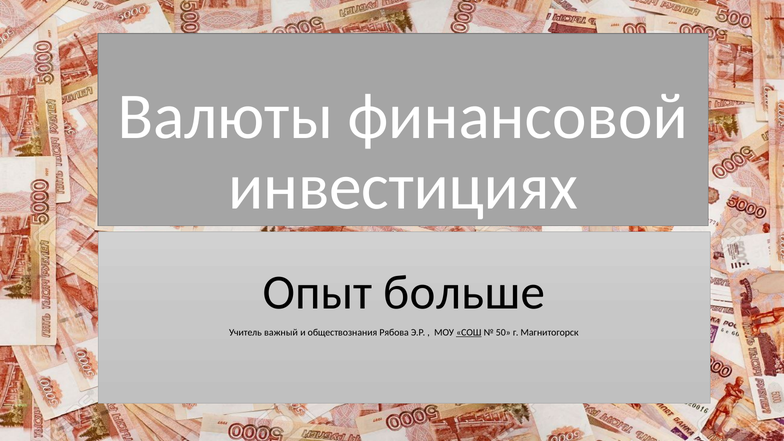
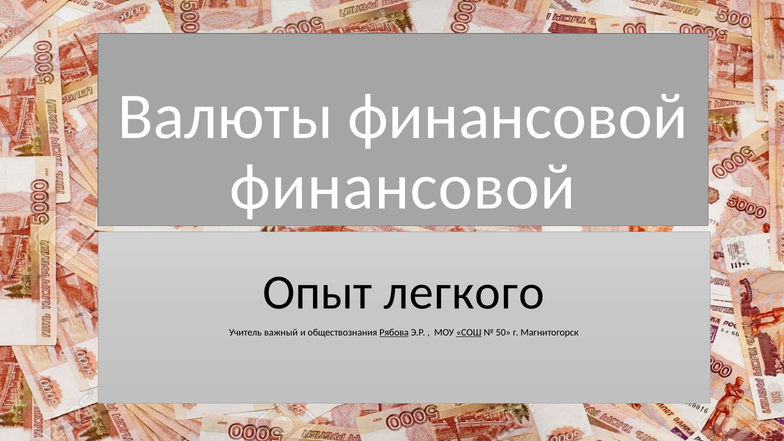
инвестициях at (403, 187): инвестициях -> финансовой
больше: больше -> легкого
Рябова underline: none -> present
